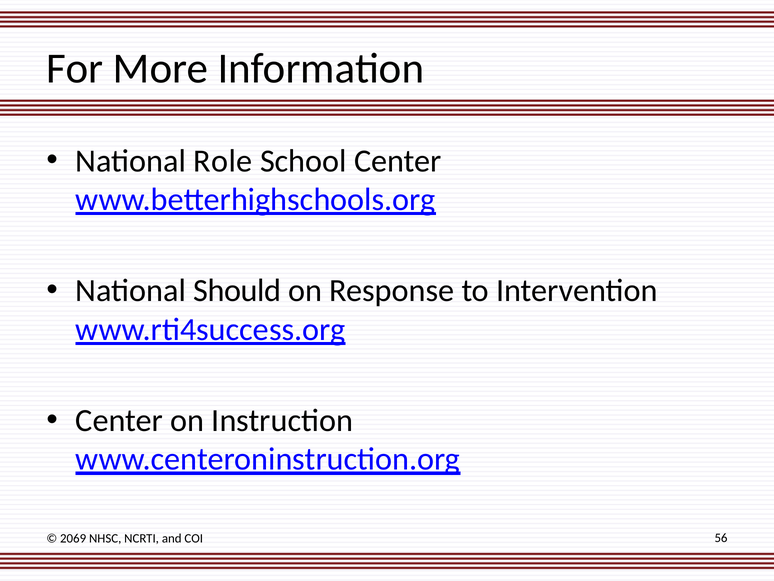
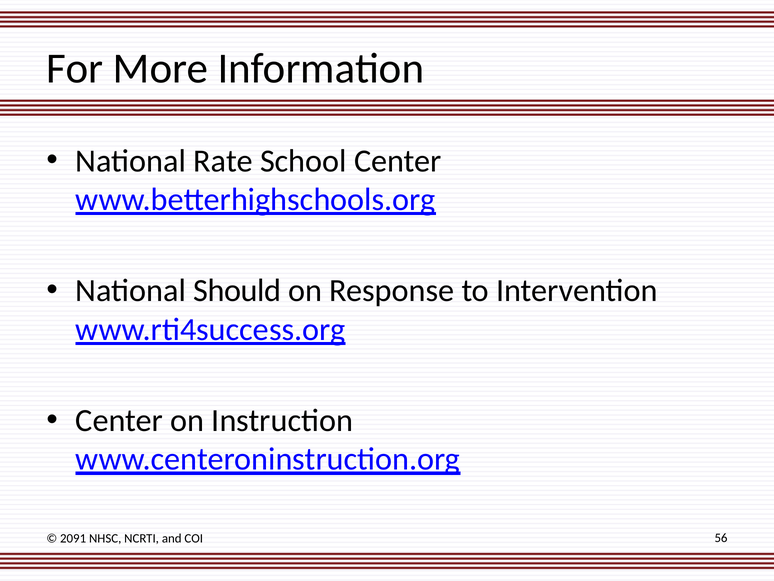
Role: Role -> Rate
2069: 2069 -> 2091
